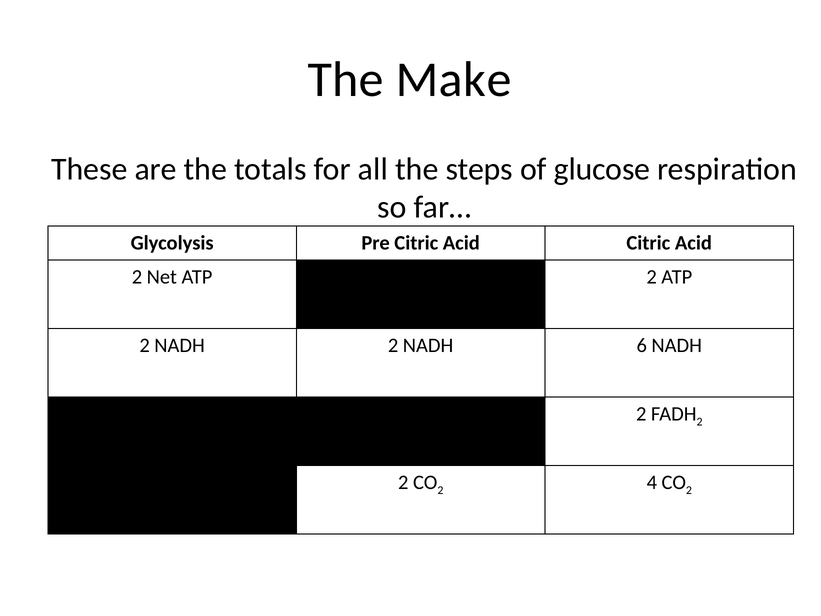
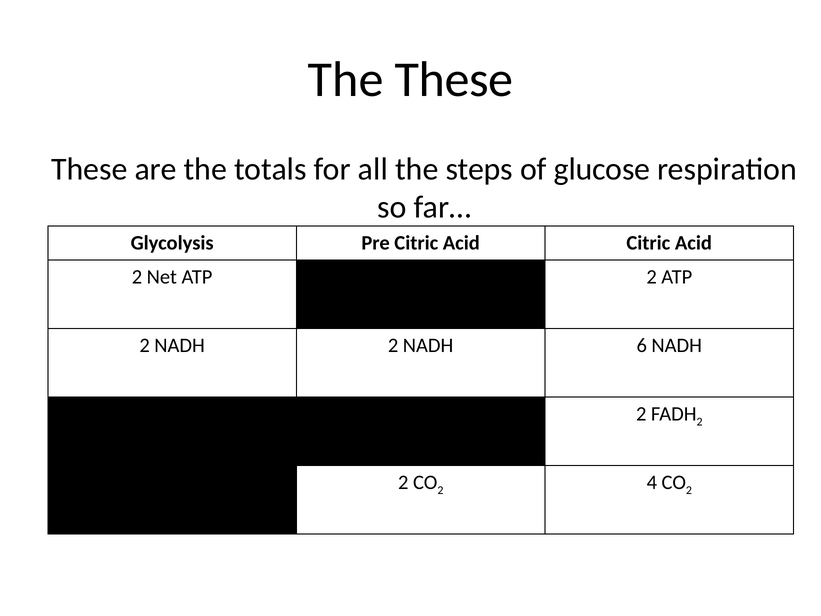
The Make: Make -> These
